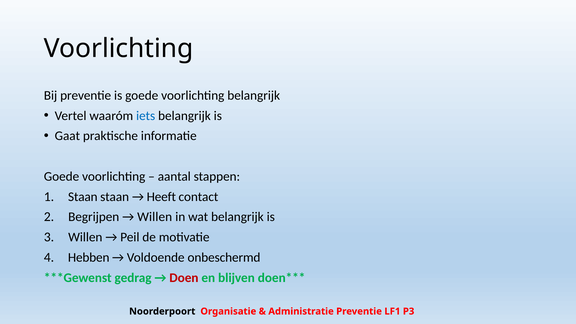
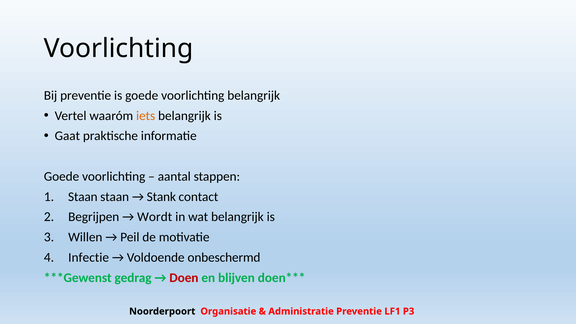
iets colour: blue -> orange
Heeft: Heeft -> Stank
Willen at (155, 217): Willen -> Wordt
Hebben: Hebben -> Infectie
